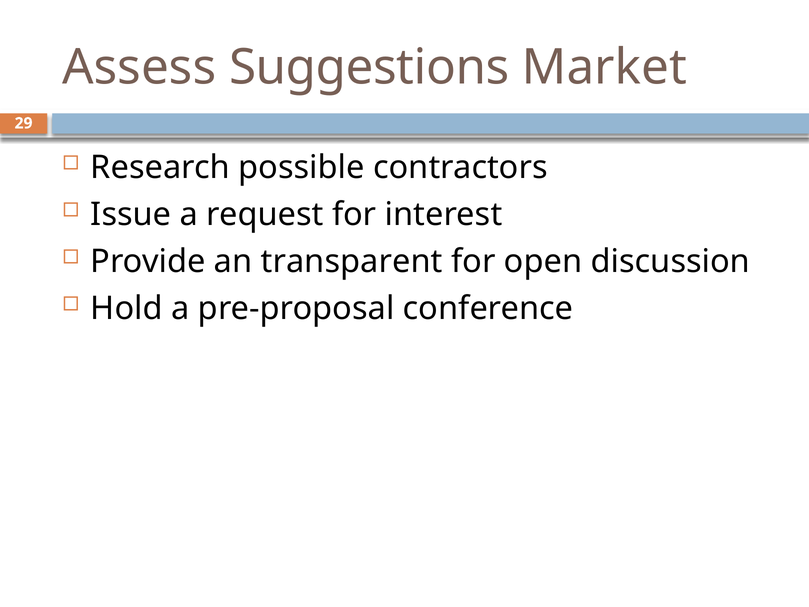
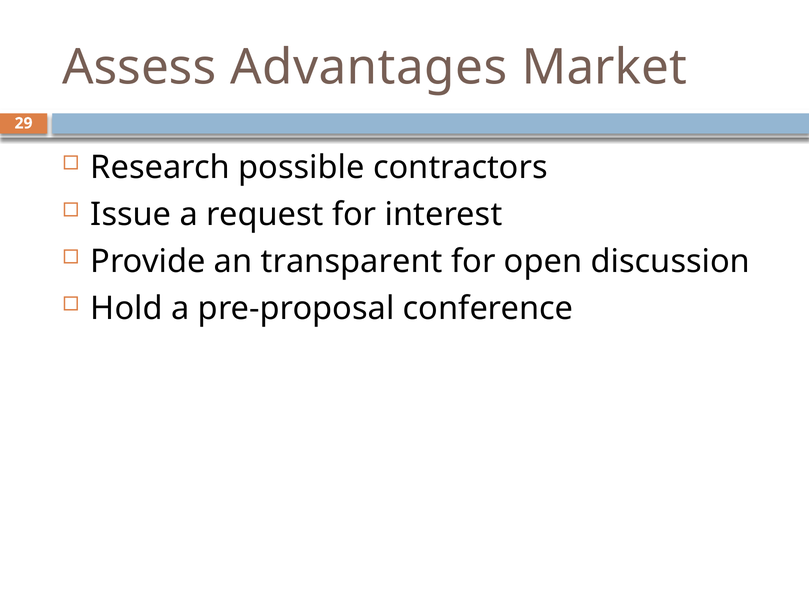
Suggestions: Suggestions -> Advantages
